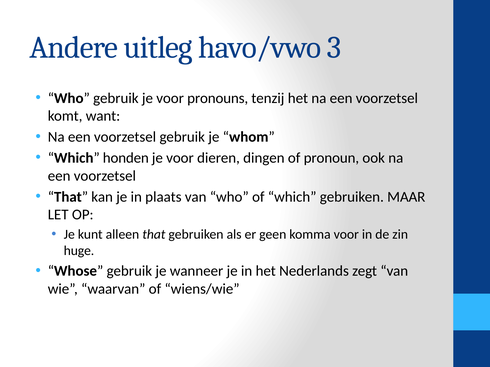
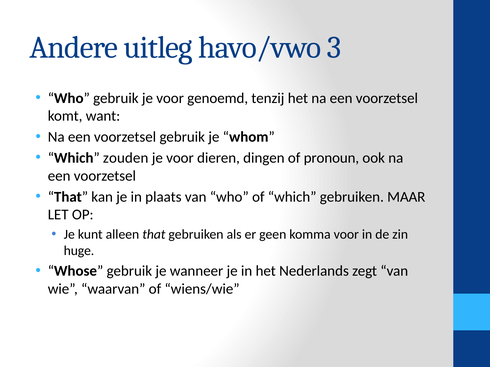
pronouns: pronouns -> genoemd
honden: honden -> zouden
